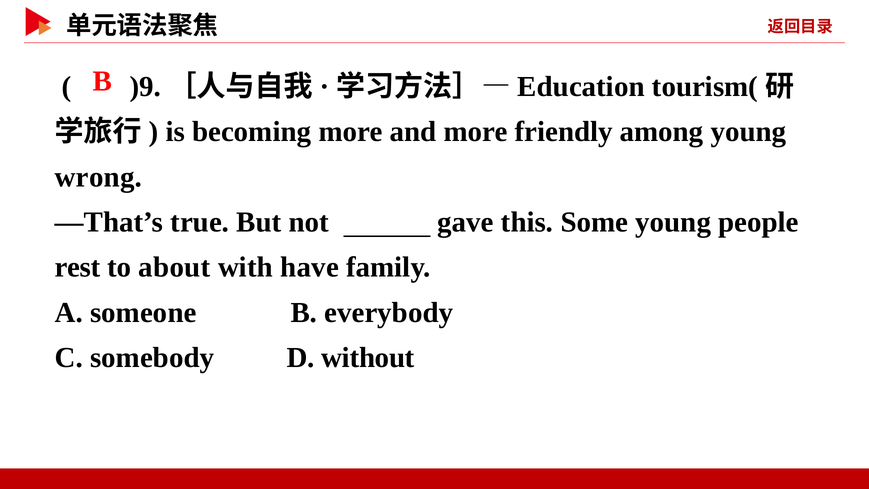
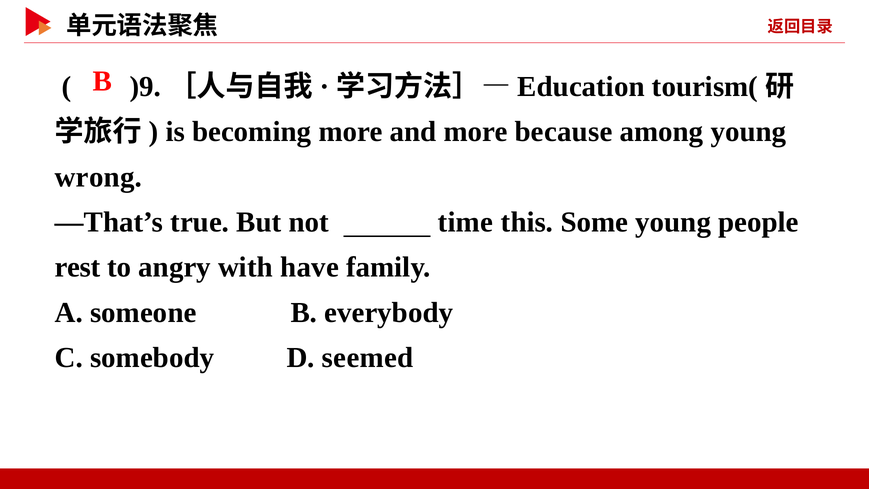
friendly: friendly -> because
gave: gave -> time
about: about -> angry
without: without -> seemed
